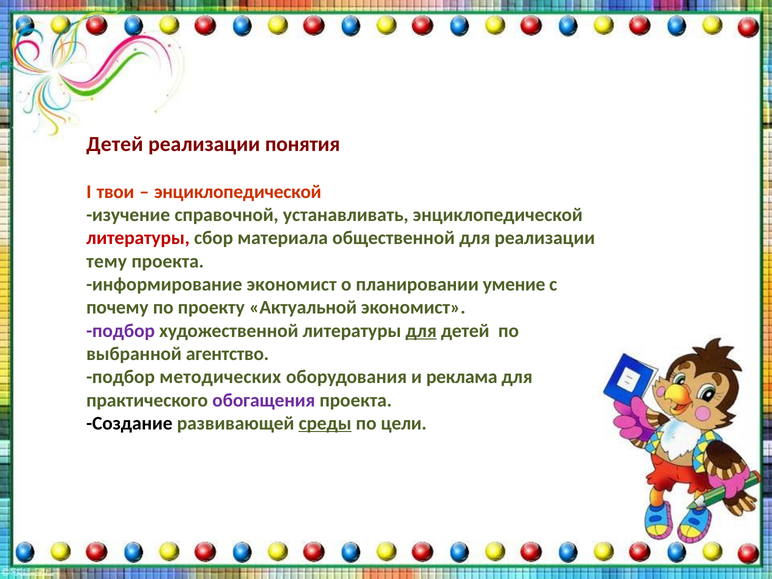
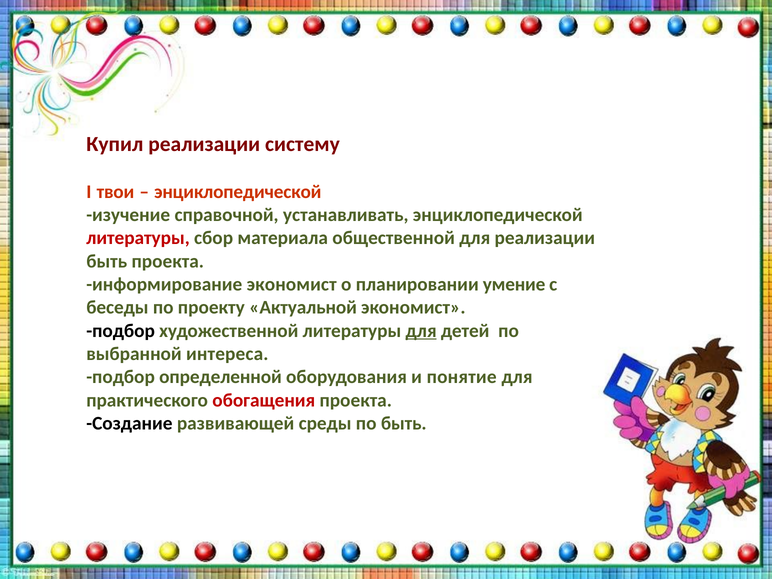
Детей at (115, 144): Детей -> Купил
понятия: понятия -> систему
тему at (107, 261): тему -> быть
почему: почему -> беседы
подбор at (121, 331) colour: purple -> black
агентство: агентство -> интереса
методических: методических -> определенной
реклама: реклама -> понятие
обогащения colour: purple -> red
среды underline: present -> none
по цели: цели -> быть
